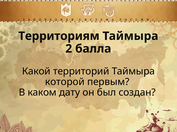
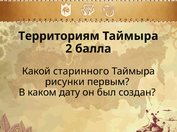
территорий: территорий -> старинного
которой: которой -> рисунки
